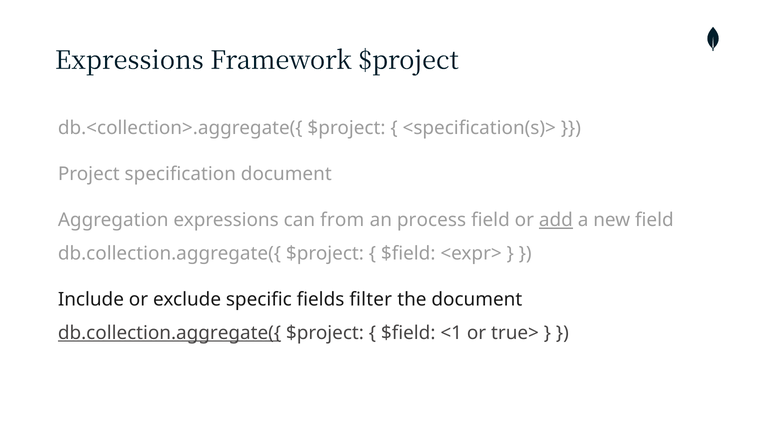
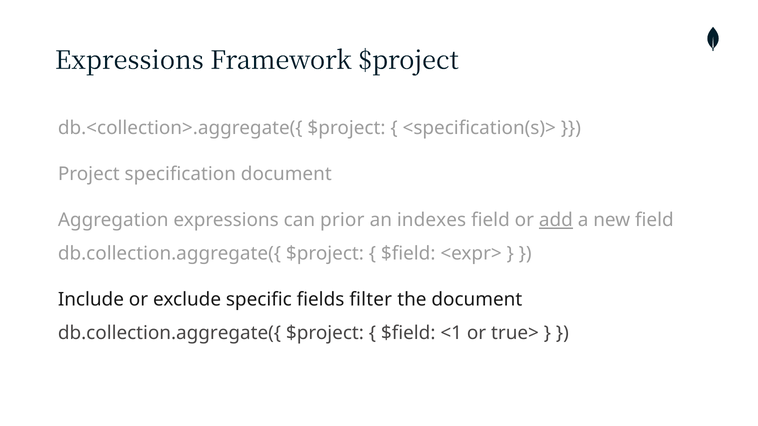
from: from -> prior
process: process -> indexes
db.collection.aggregate({ at (169, 333) underline: present -> none
